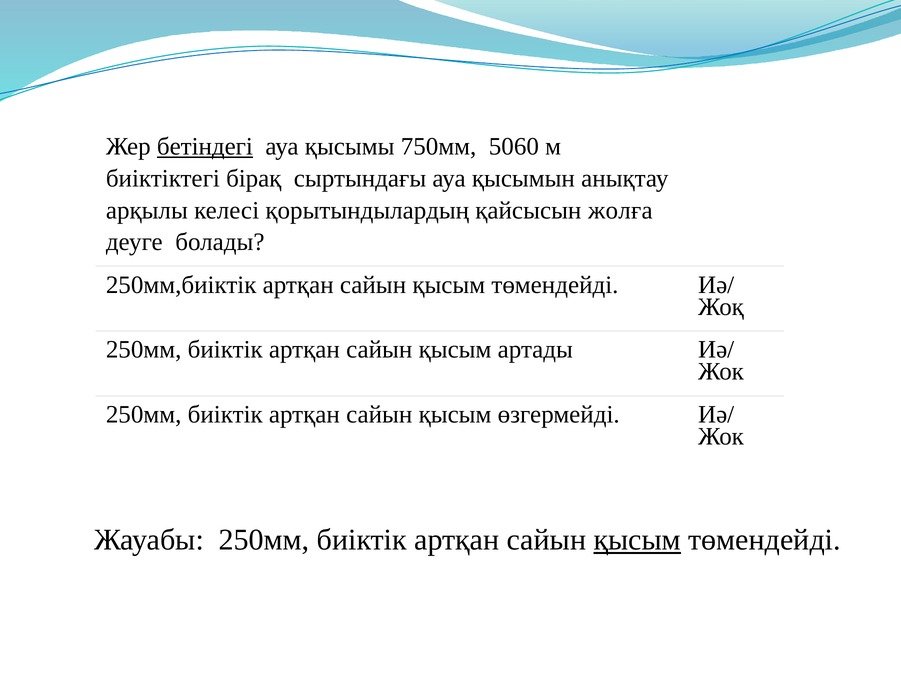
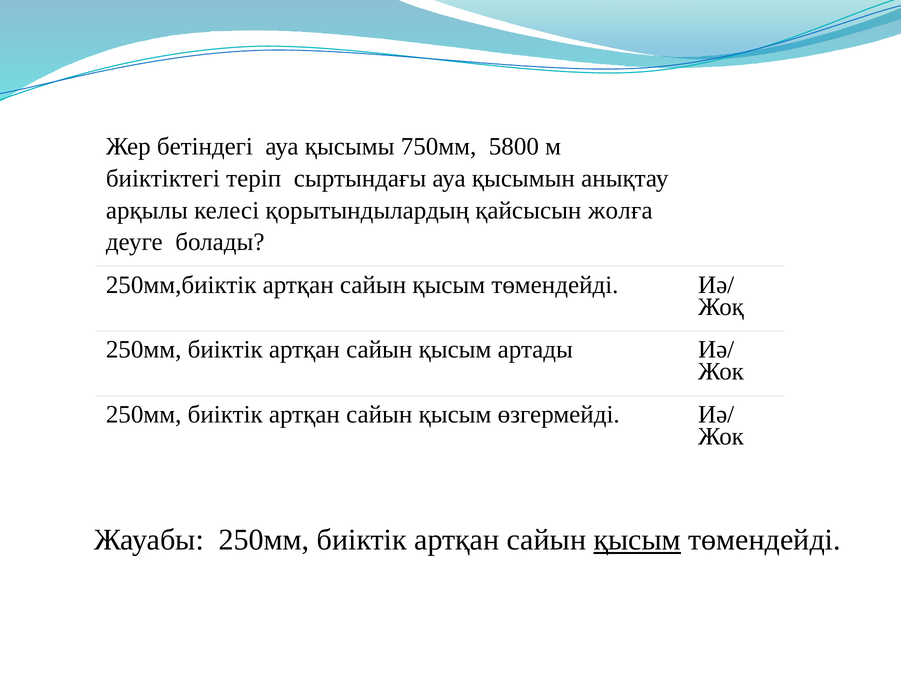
бетіндегі underline: present -> none
5060: 5060 -> 5800
бірақ: бірақ -> теріп
